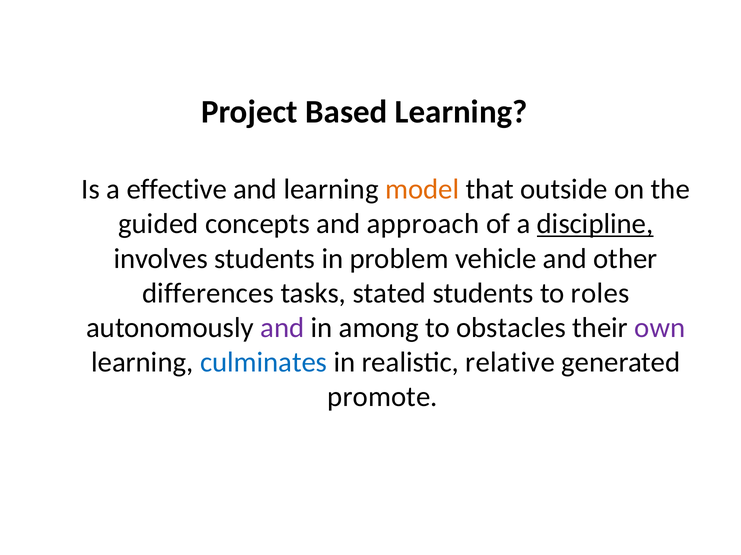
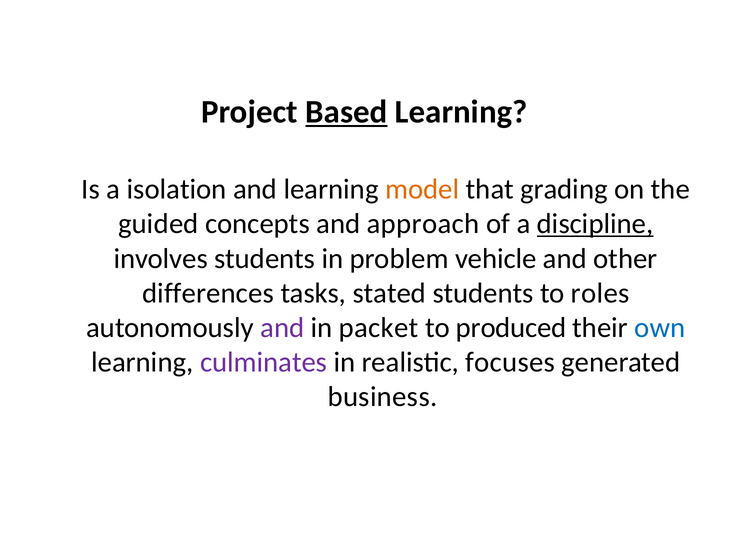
Based underline: none -> present
effective: effective -> isolation
outside: outside -> grading
among: among -> packet
obstacles: obstacles -> produced
own colour: purple -> blue
culminates colour: blue -> purple
relative: relative -> focuses
promote: promote -> business
